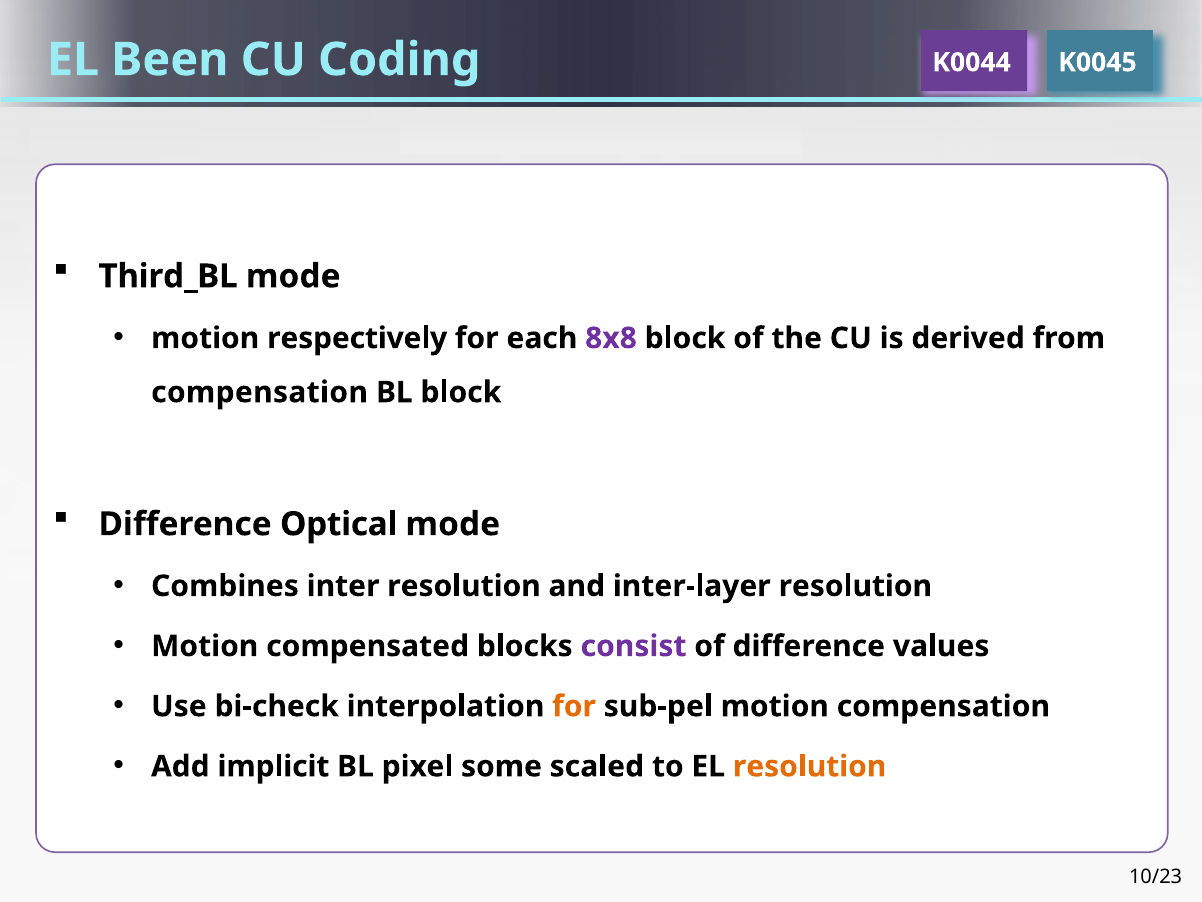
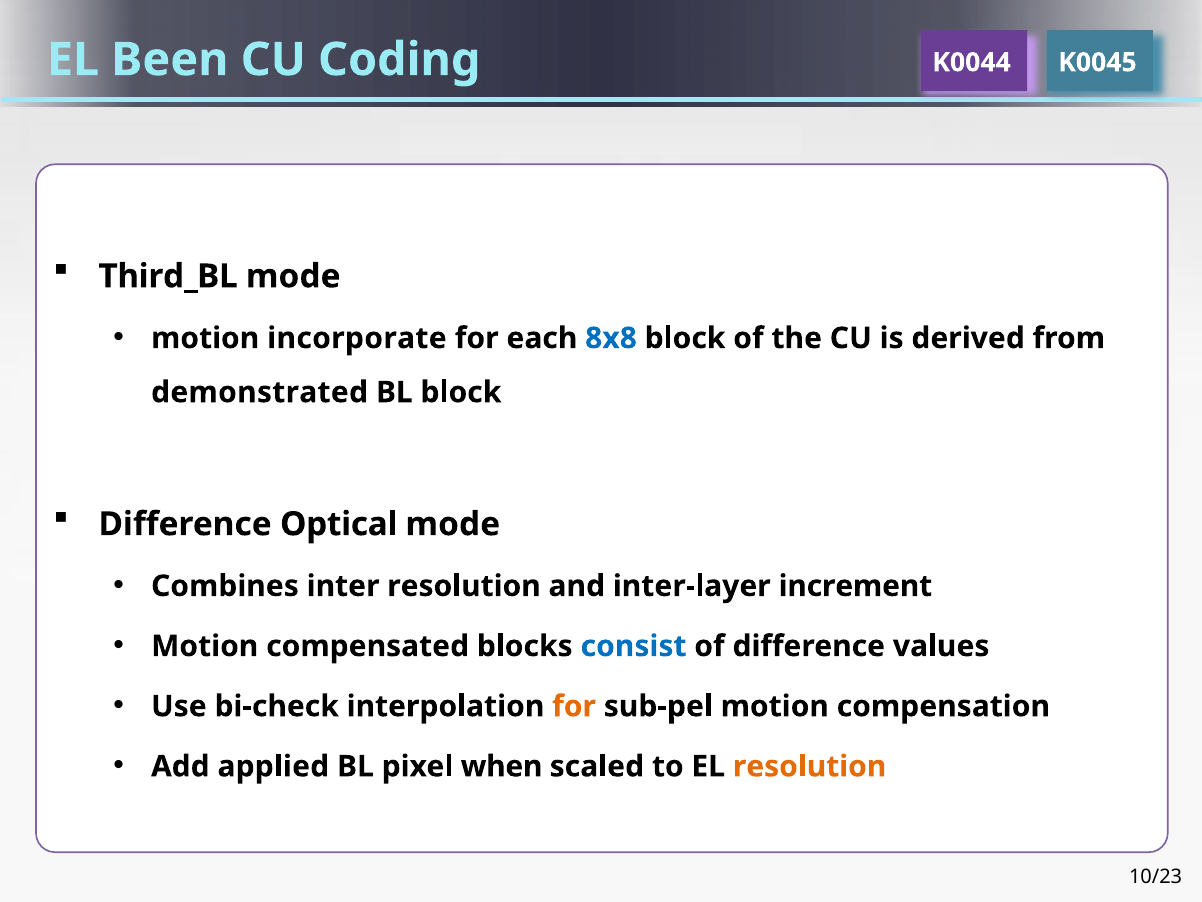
respectively: respectively -> incorporate
8x8 colour: purple -> blue
compensation at (260, 392): compensation -> demonstrated
inter-layer resolution: resolution -> increment
consist colour: purple -> blue
implicit: implicit -> applied
some: some -> when
